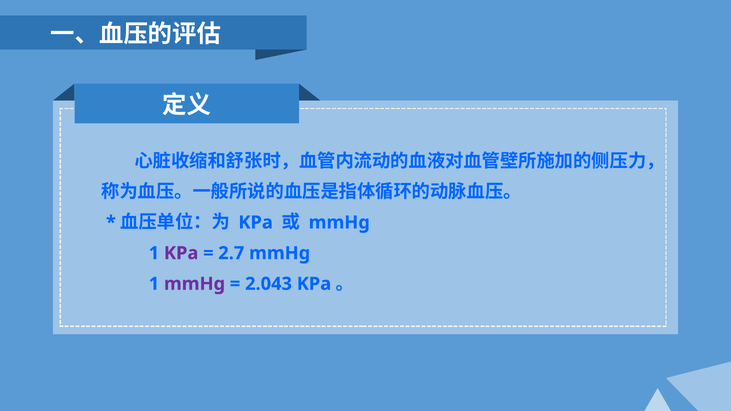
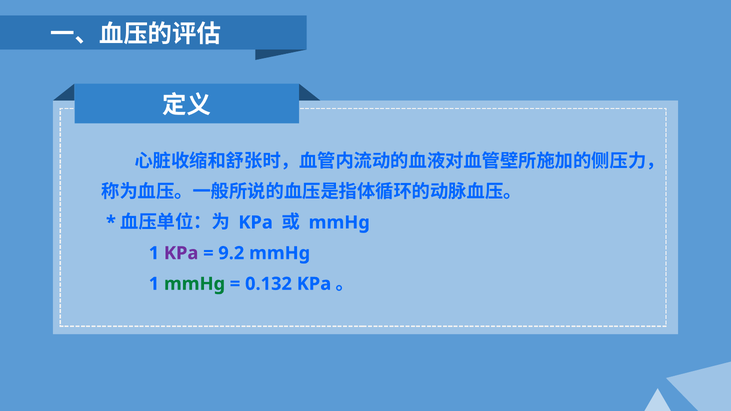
2.7: 2.7 -> 9.2
mmHg at (195, 284) colour: purple -> green
2.043: 2.043 -> 0.132
